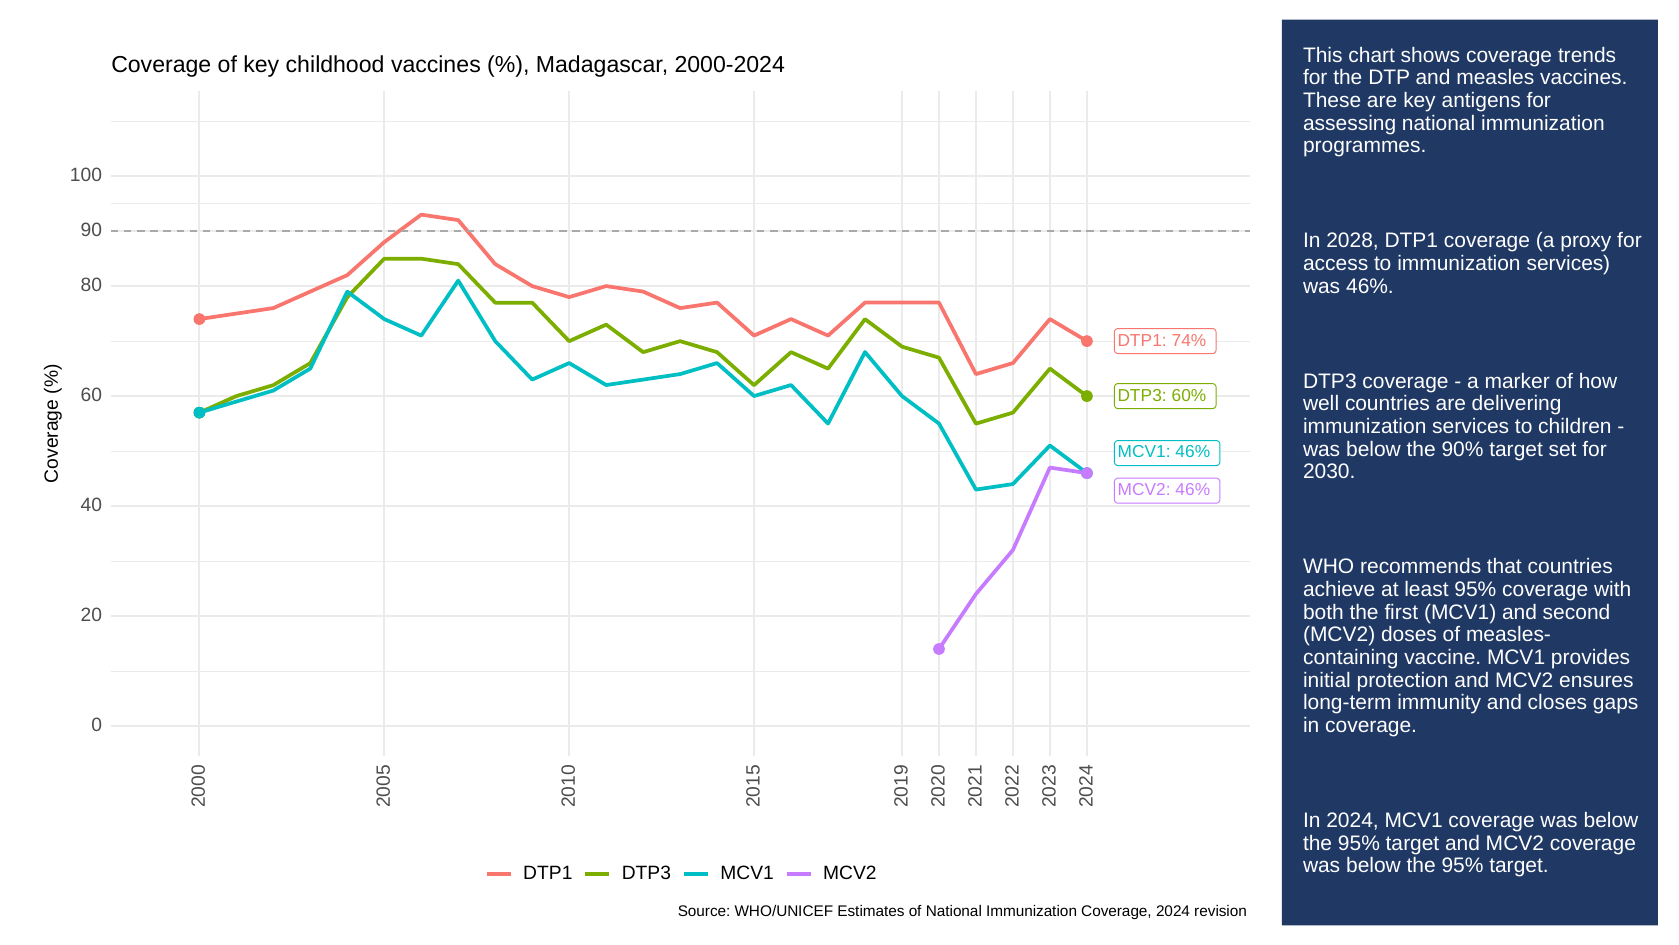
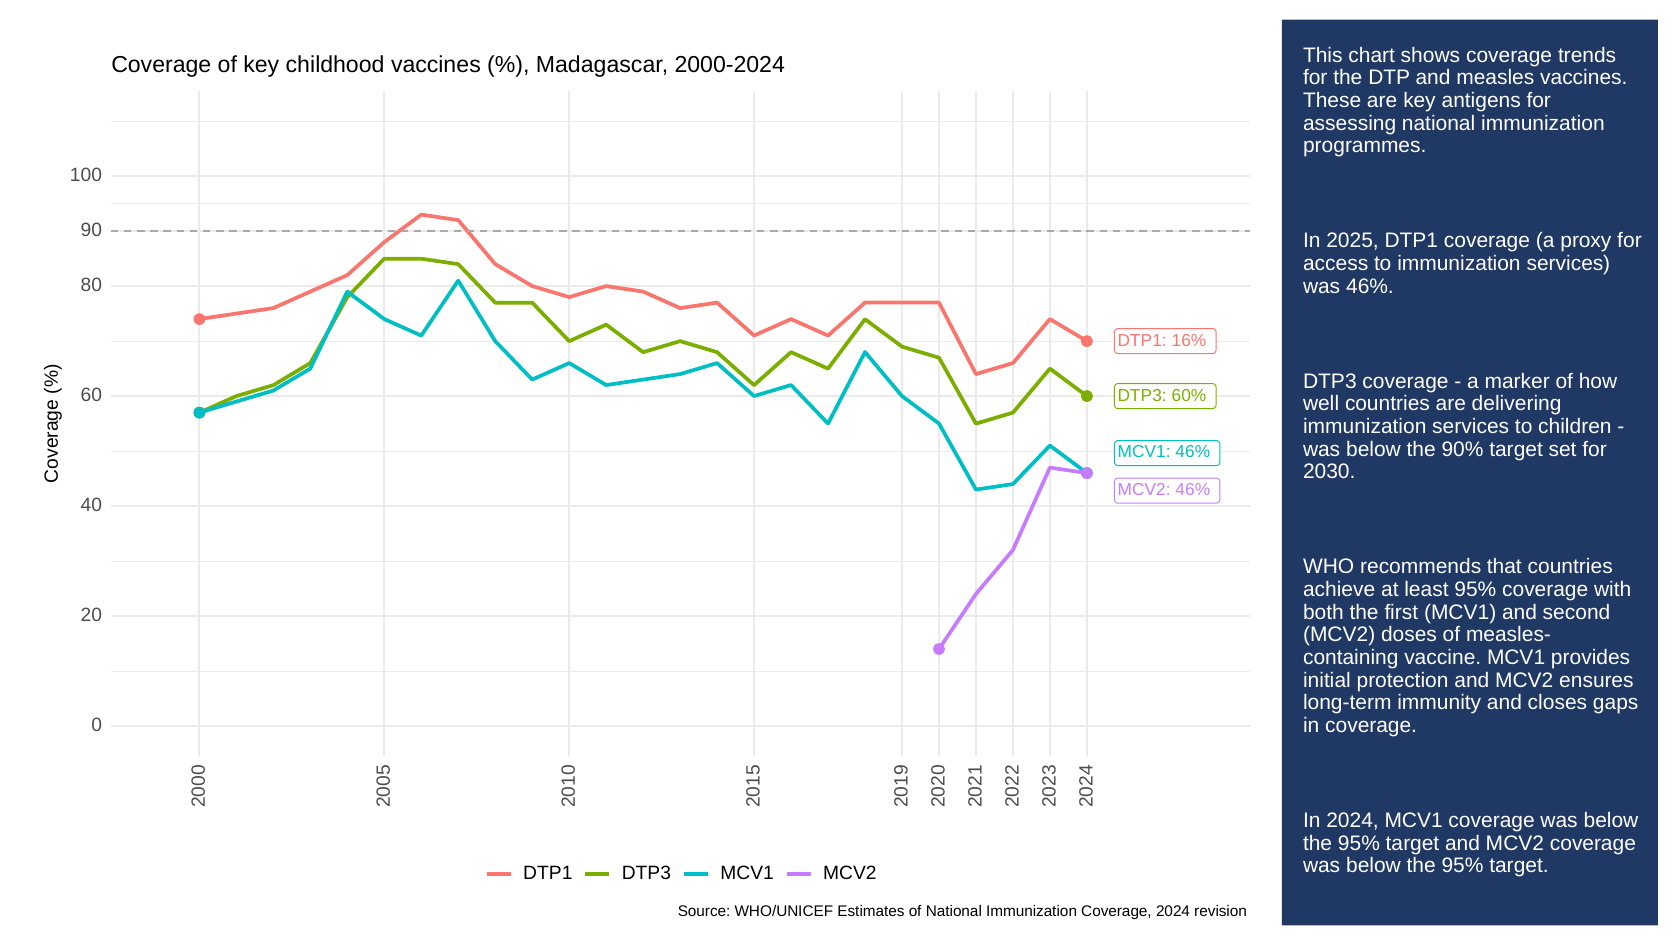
2028: 2028 -> 2025
74%: 74% -> 16%
